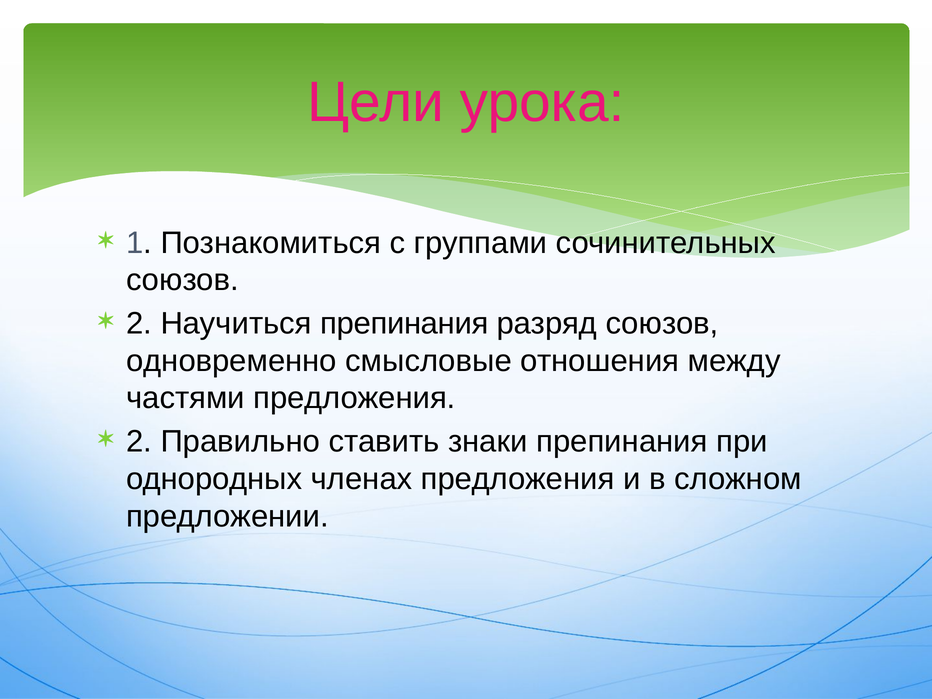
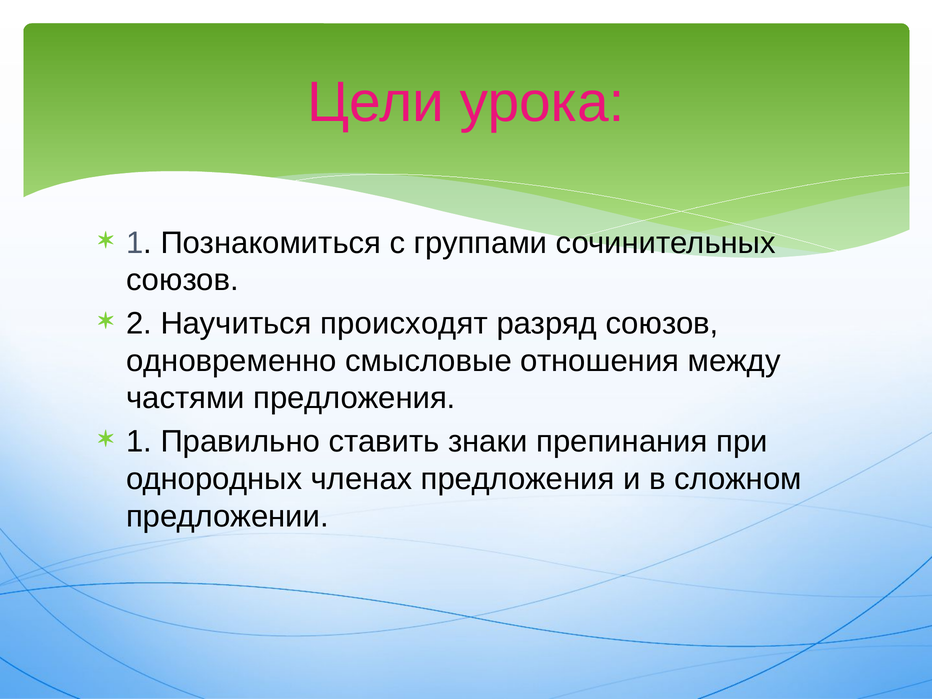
Научиться препинания: препинания -> происходят
2 at (139, 442): 2 -> 1
